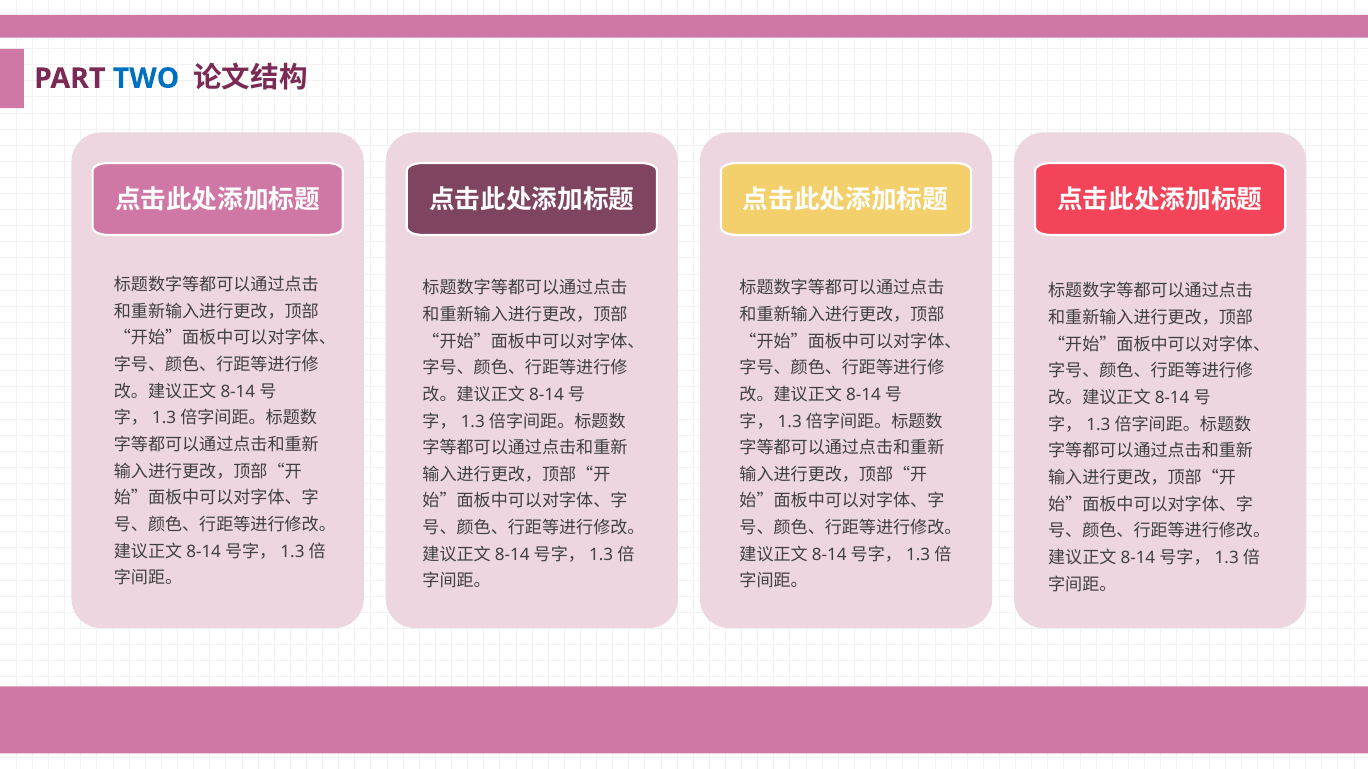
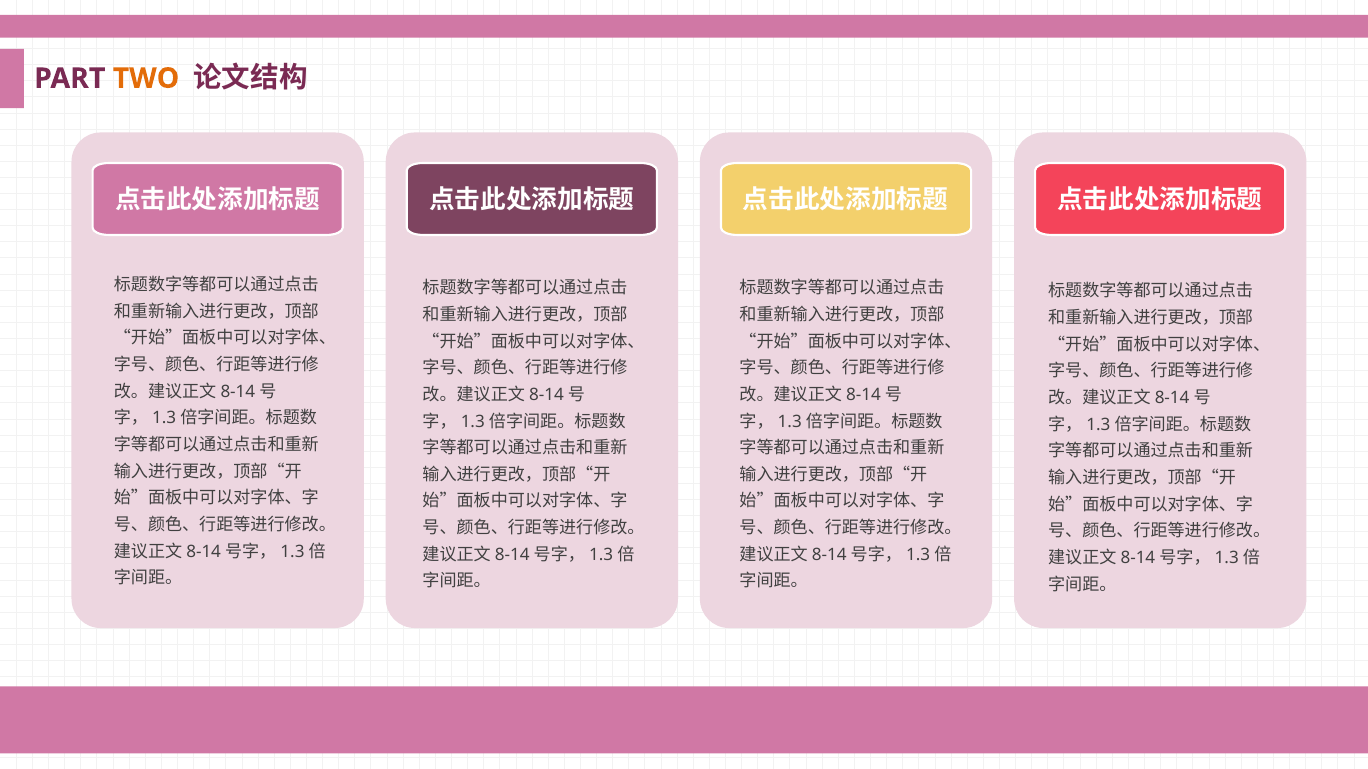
TWO colour: blue -> orange
